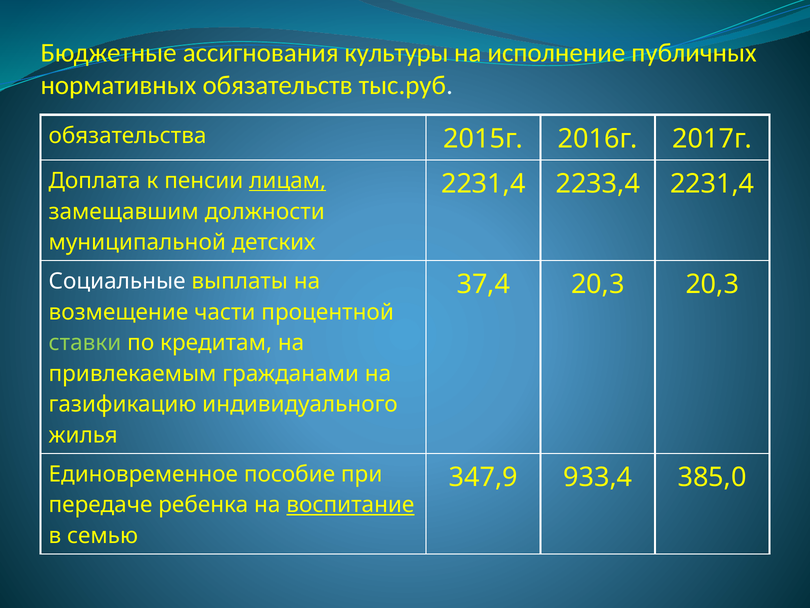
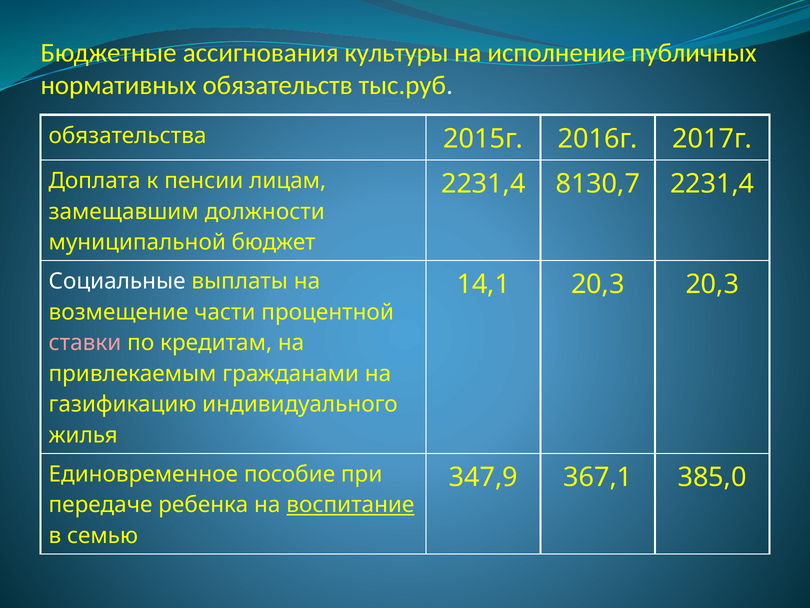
лицам underline: present -> none
2233,4: 2233,4 -> 8130,7
детских: детских -> бюджет
37,4: 37,4 -> 14,1
ставки colour: light green -> pink
933,4: 933,4 -> 367,1
